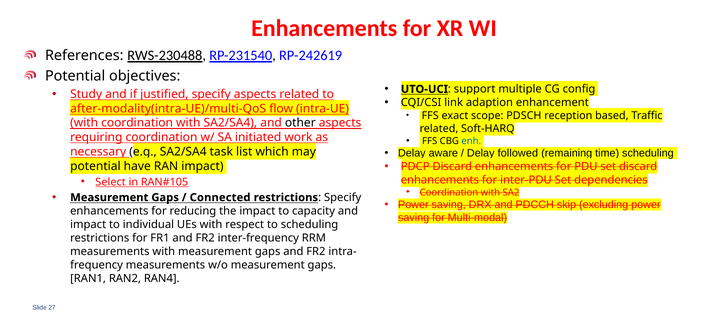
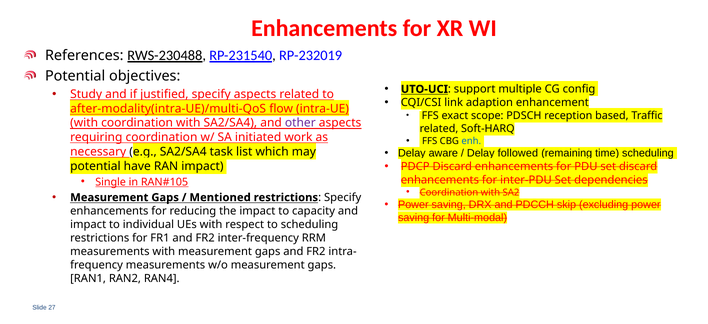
RP-242619: RP-242619 -> RP-232019
other colour: black -> purple
Select: Select -> Single
Connected: Connected -> Mentioned
